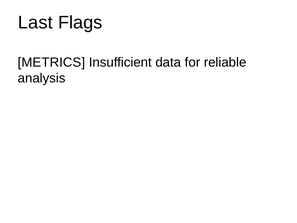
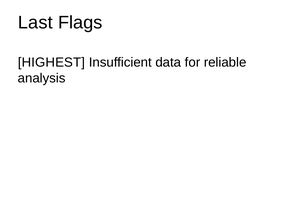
METRICS: METRICS -> HIGHEST
